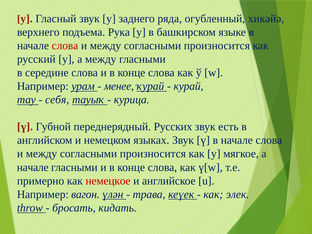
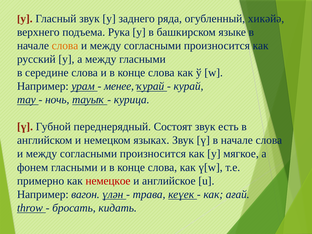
слова at (65, 46) colour: red -> orange
себя: себя -> ночь
Русских: Русских -> Состоят
начале at (33, 167): начале -> фонем
элек: элек -> ағай
